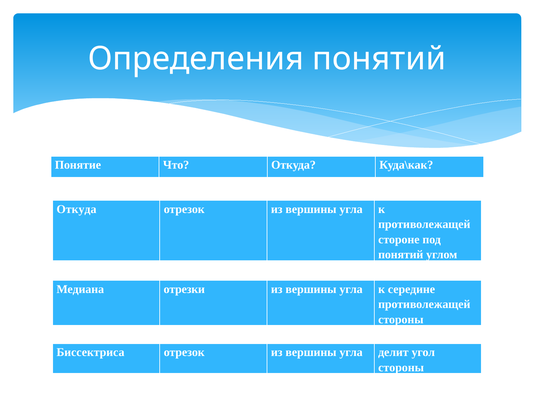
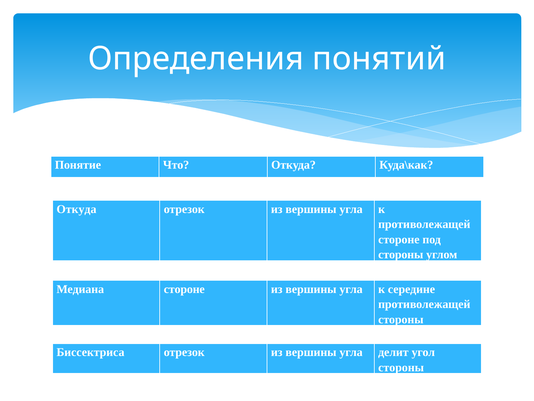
понятий at (401, 254): понятий -> стороны
Медиана отрезки: отрезки -> стороне
